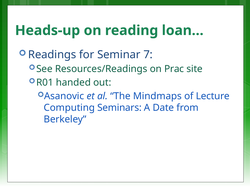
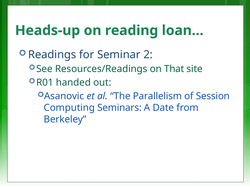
7: 7 -> 2
Prac: Prac -> That
Mindmaps: Mindmaps -> Parallelism
Lecture: Lecture -> Session
